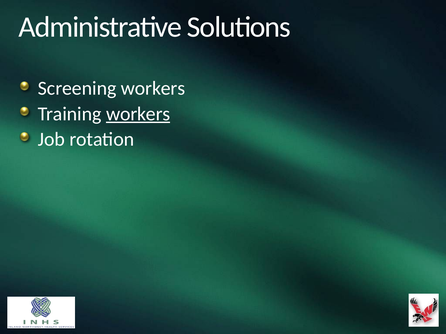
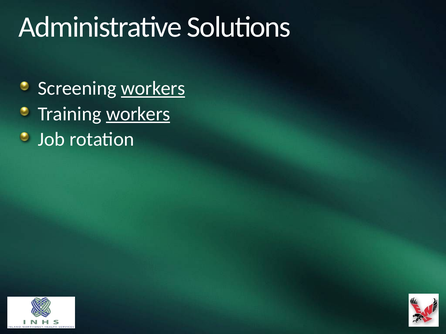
workers at (153, 89) underline: none -> present
